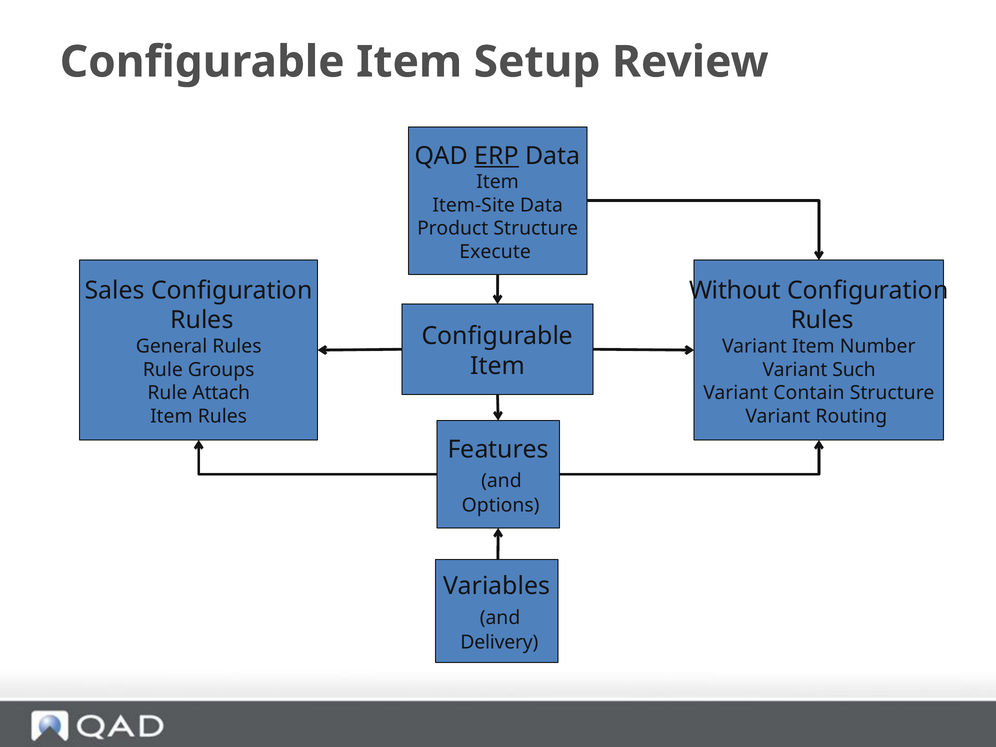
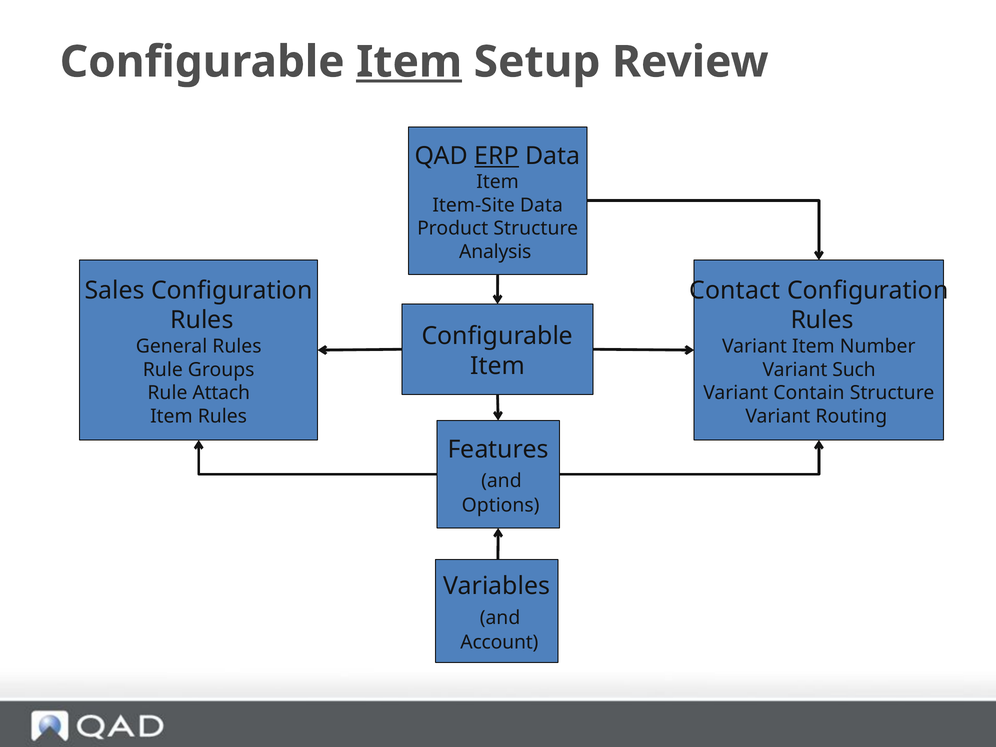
Item at (409, 62) underline: none -> present
Execute: Execute -> Analysis
Without: Without -> Contact
Delivery: Delivery -> Account
